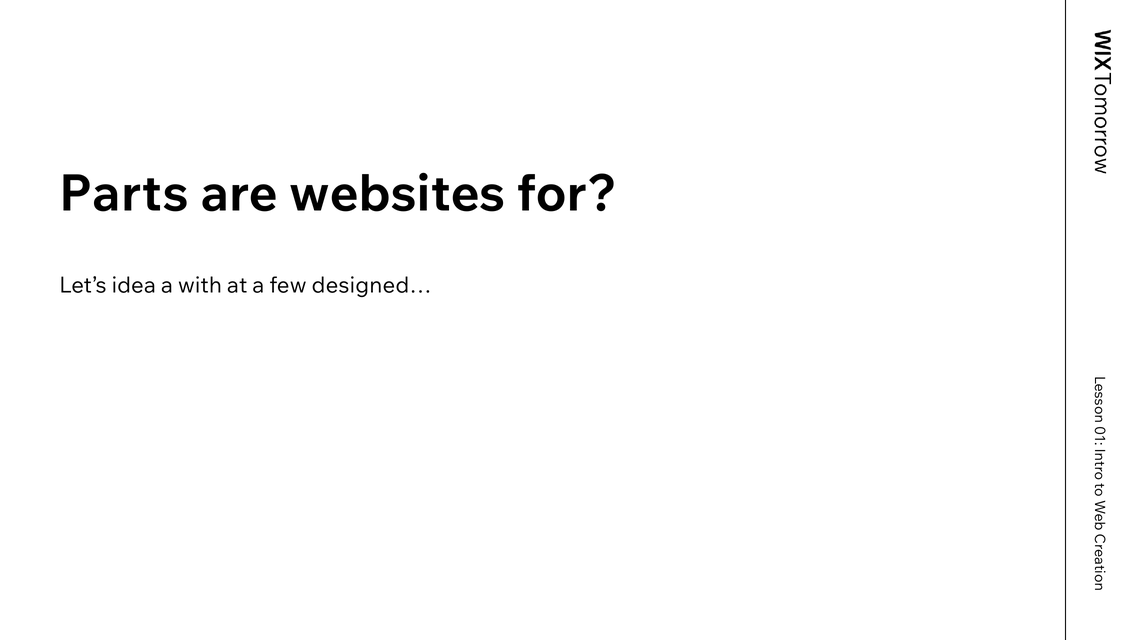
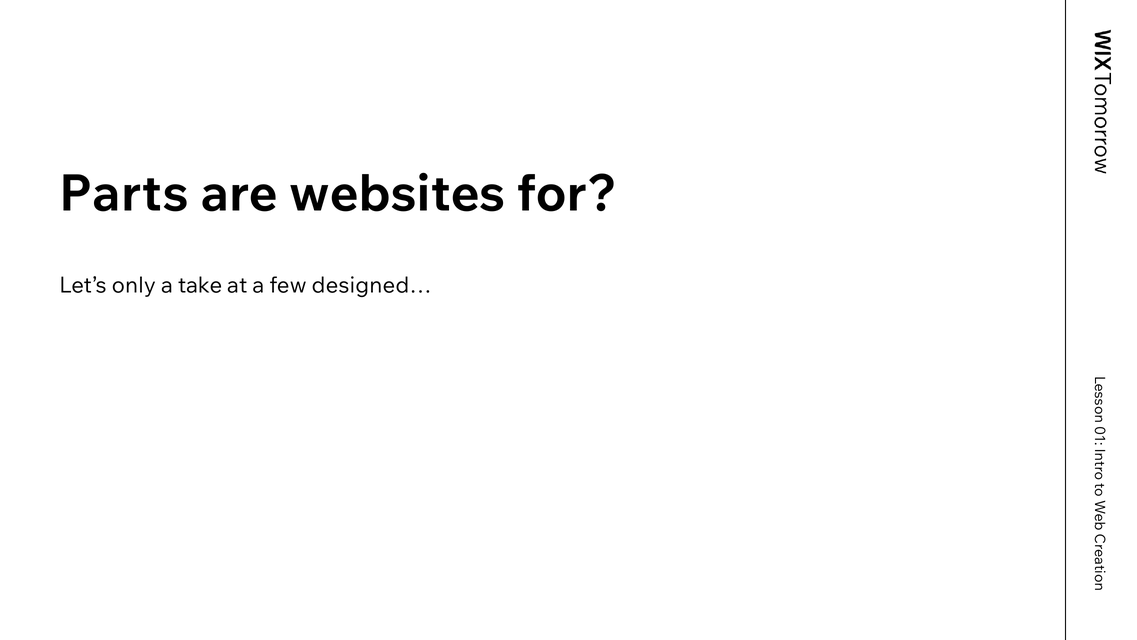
idea: idea -> only
with: with -> take
